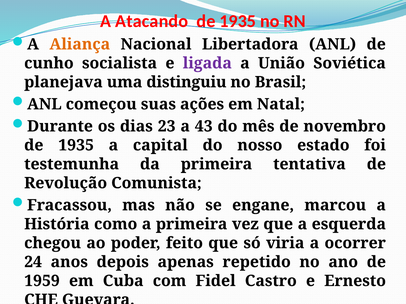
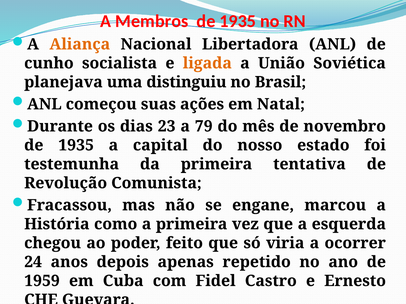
Atacando: Atacando -> Membros
ligada colour: purple -> orange
43: 43 -> 79
